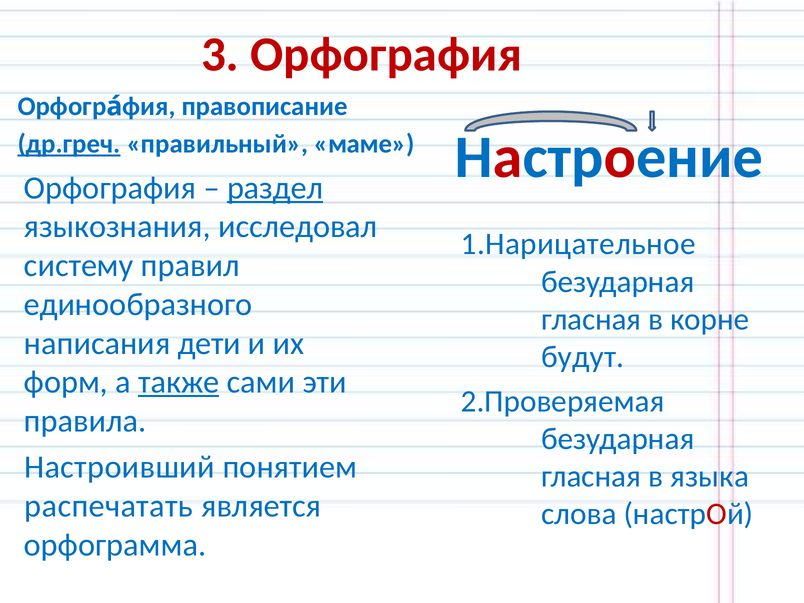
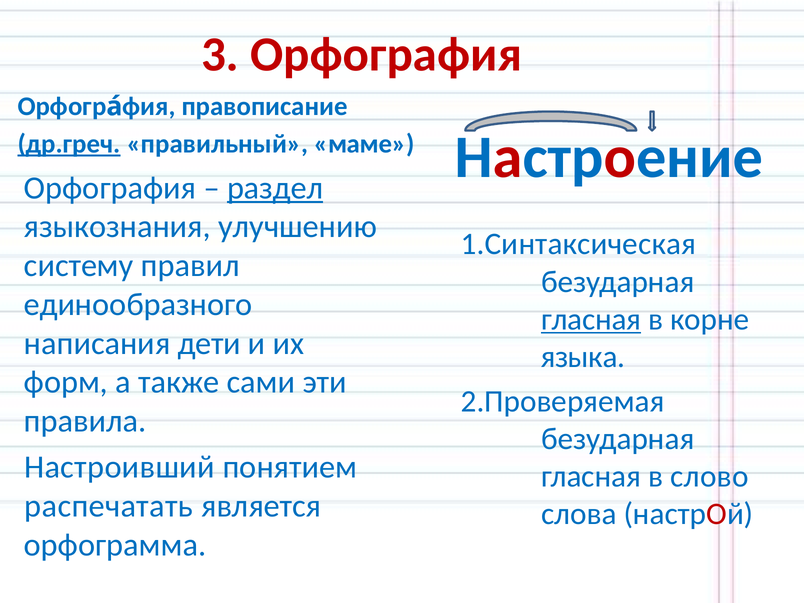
исследовал: исследовал -> улучшению
1.Нарицательное: 1.Нарицательное -> 1.Синтаксическая
гласная at (591, 319) underline: none -> present
будут: будут -> языка
также underline: present -> none
языка: языка -> слово
